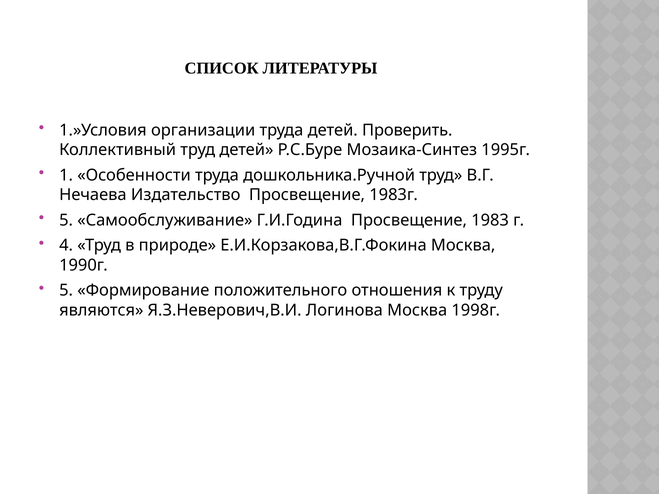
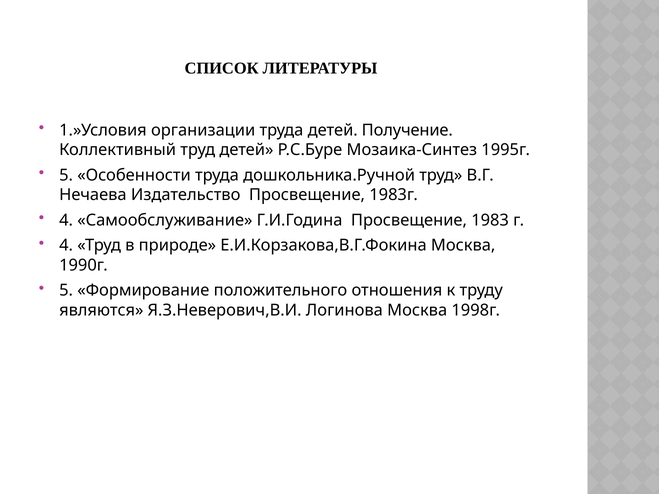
Проверить: Проверить -> Получение
1 at (66, 175): 1 -> 5
5 at (66, 220): 5 -> 4
